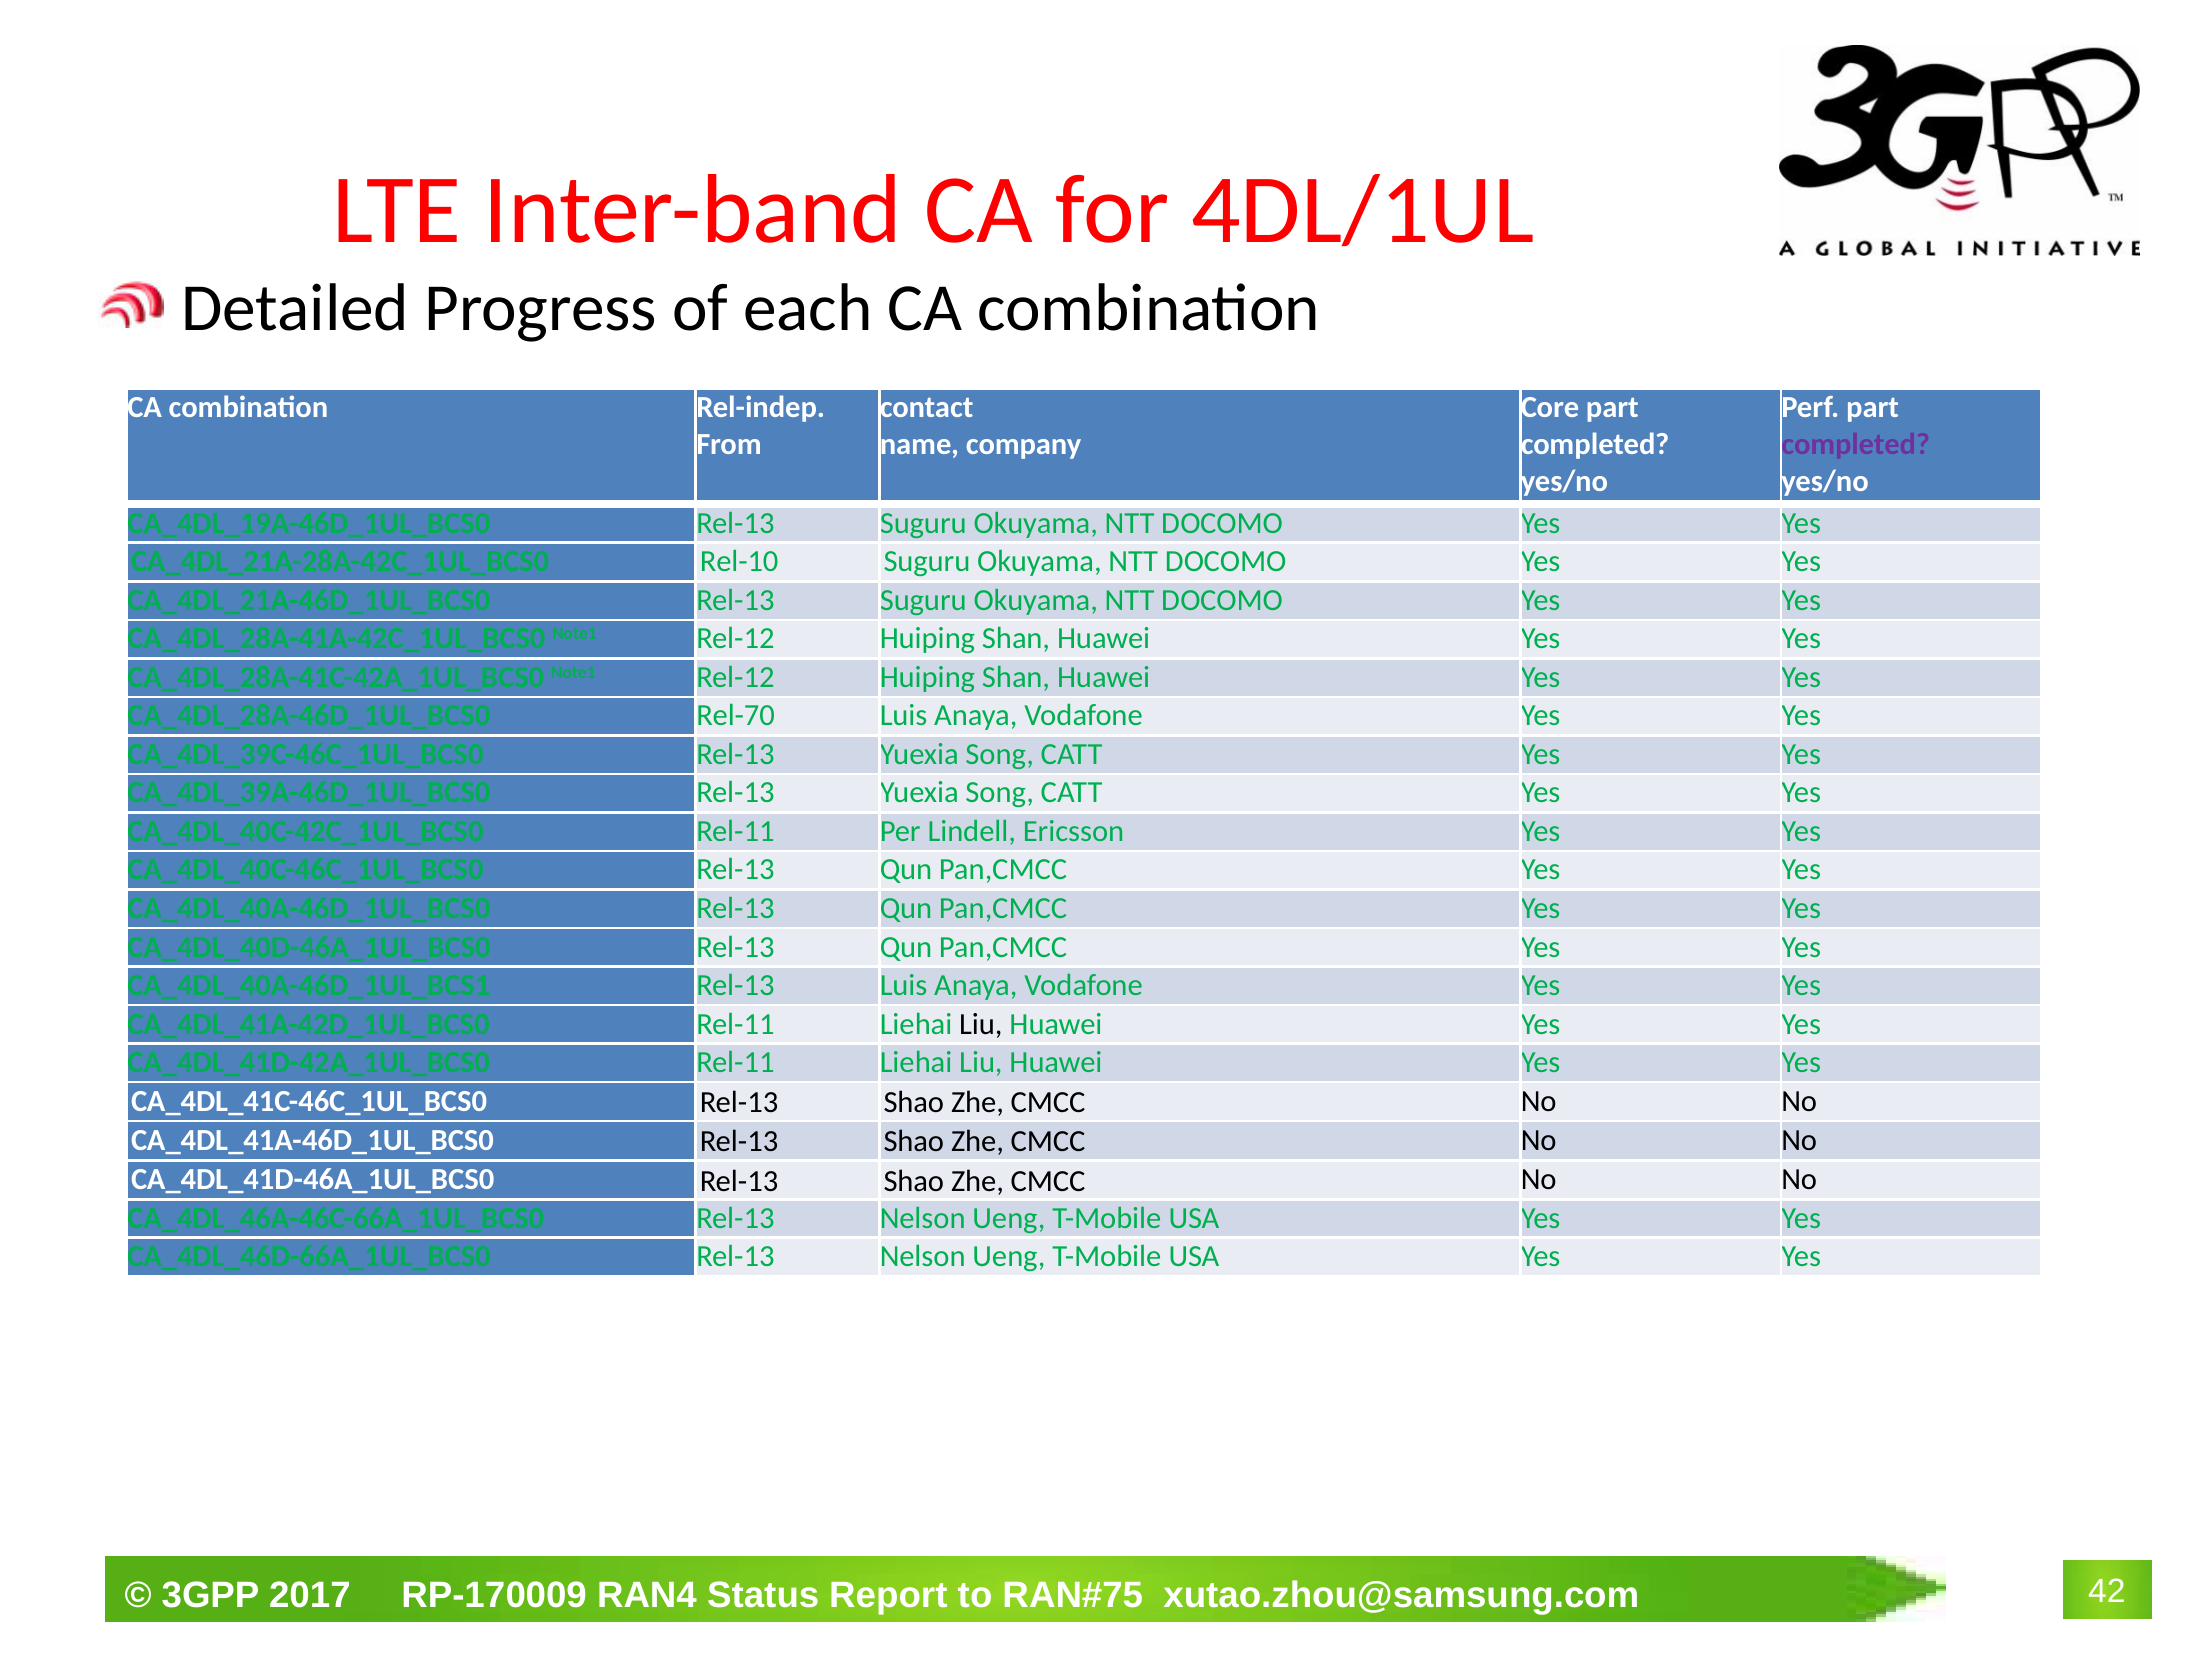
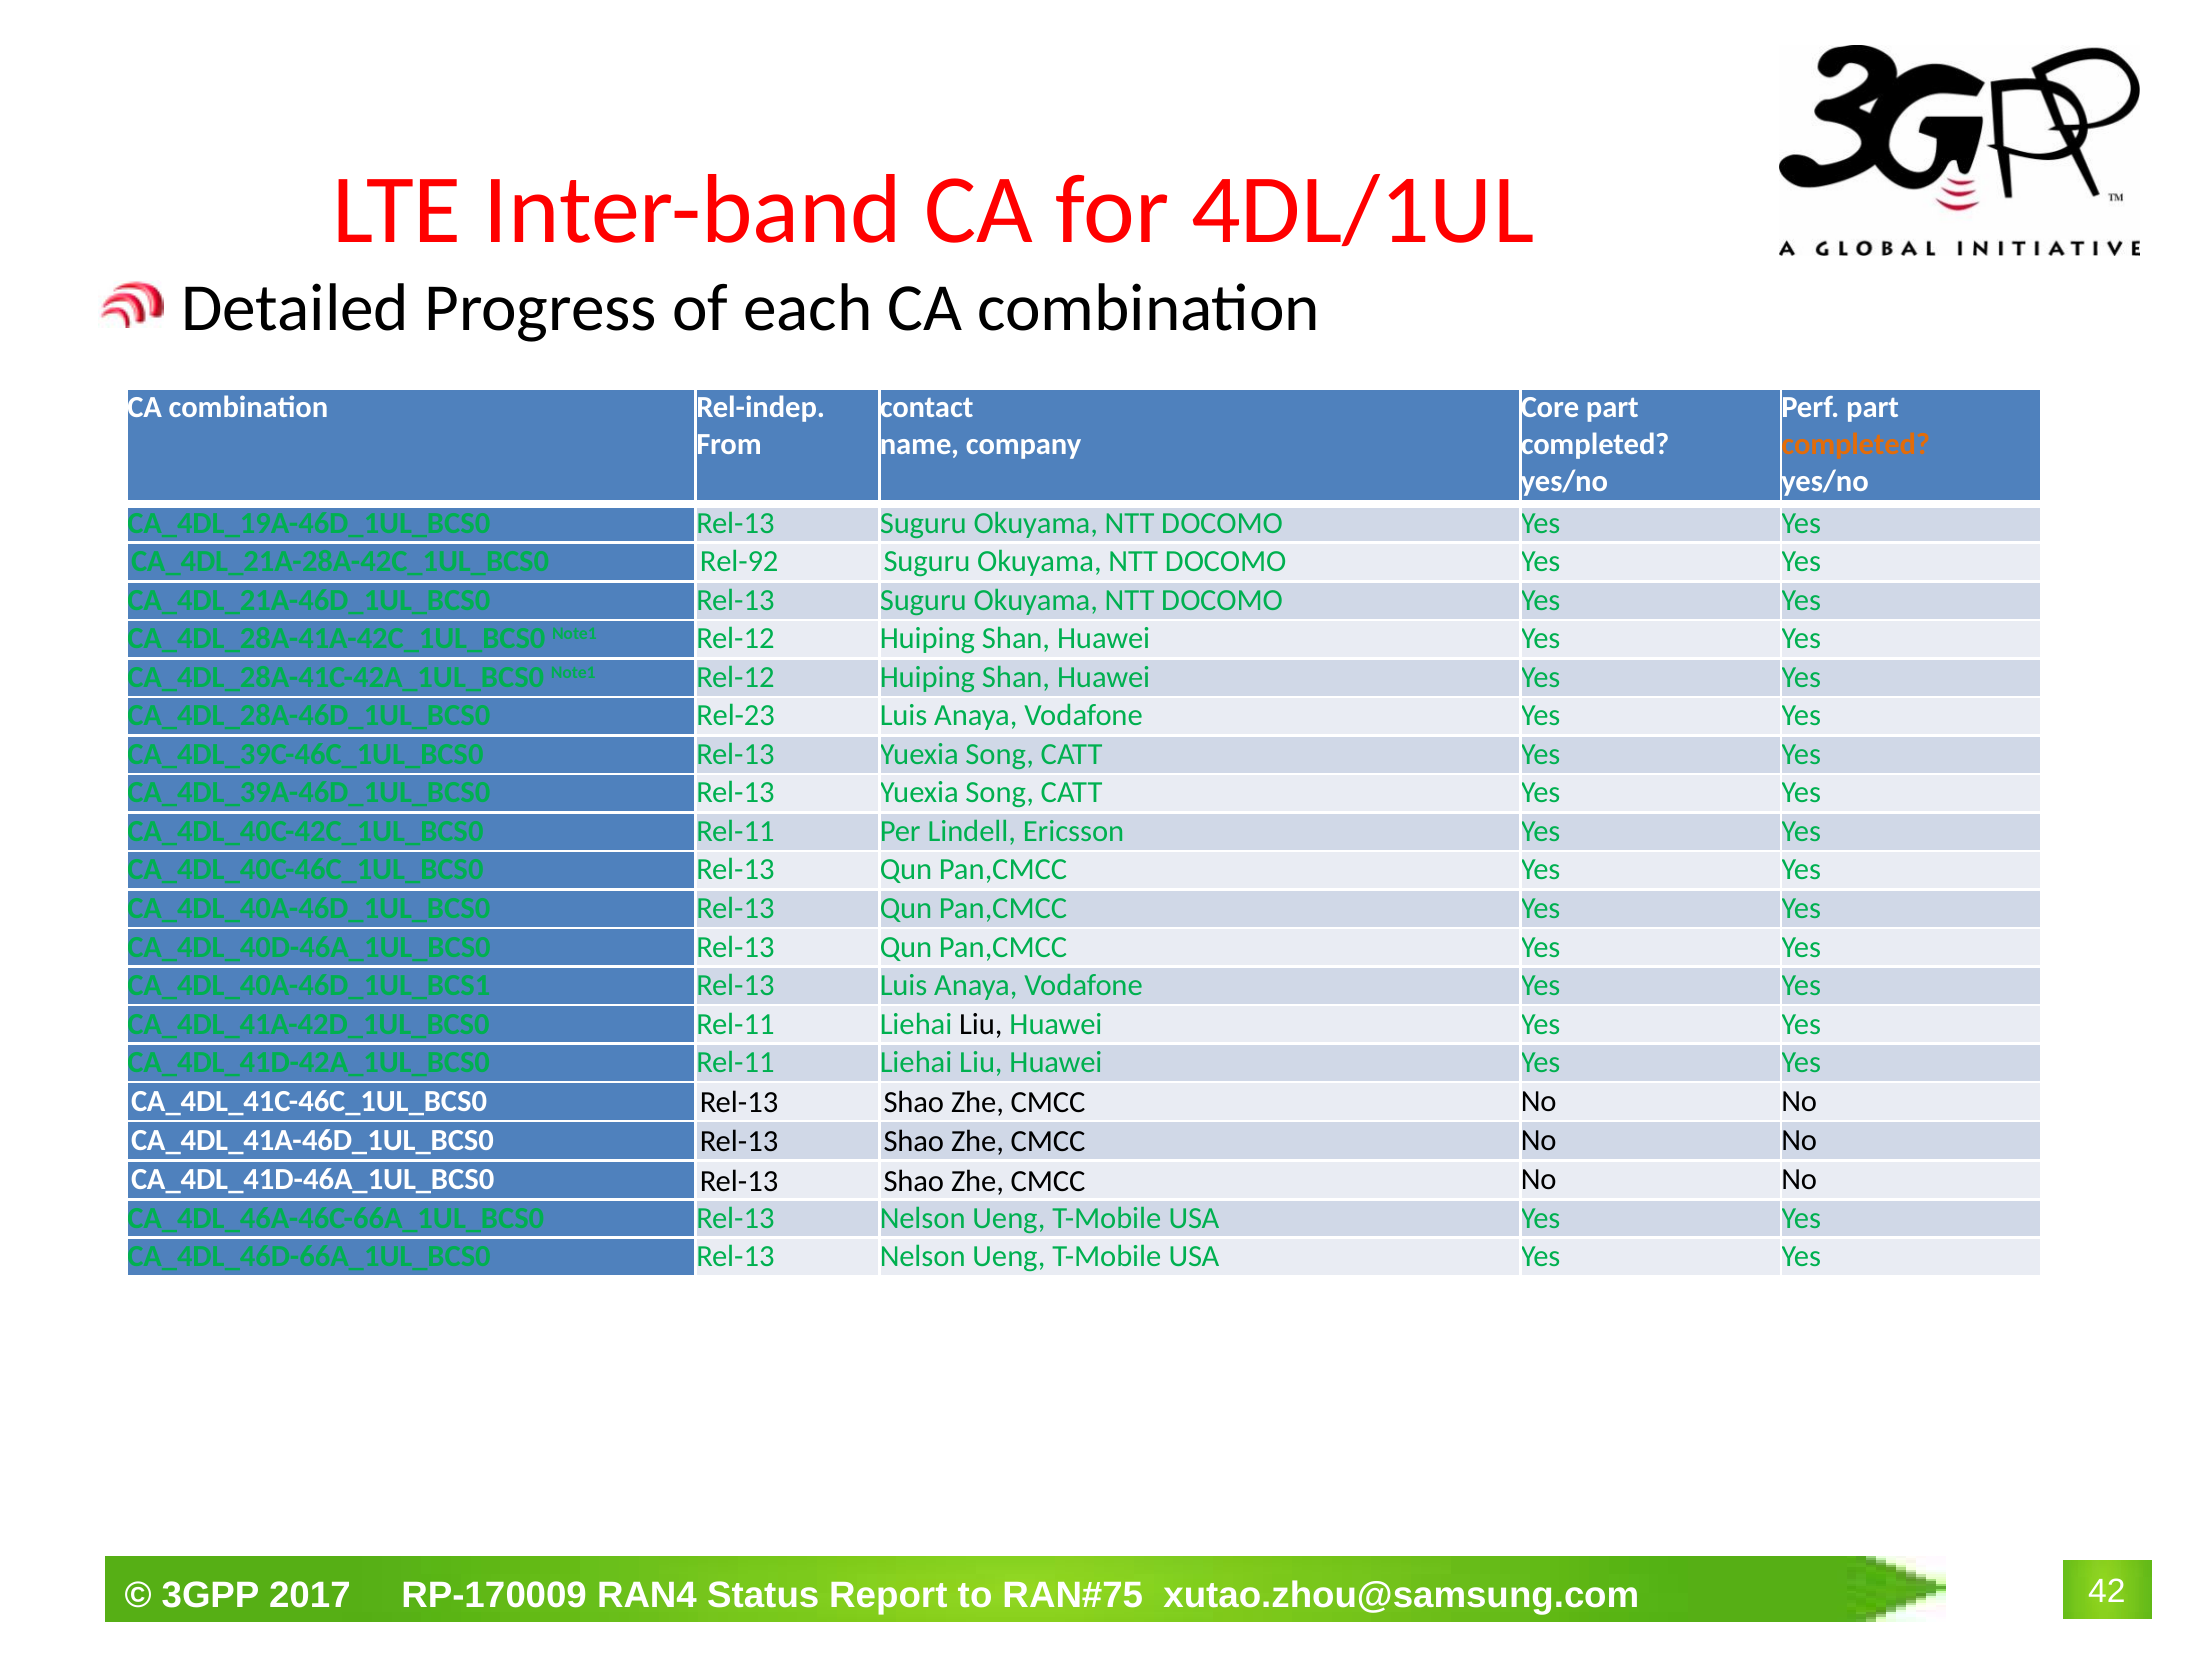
completed at (1856, 445) colour: purple -> orange
Rel-10: Rel-10 -> Rel-92
Rel-70: Rel-70 -> Rel-23
